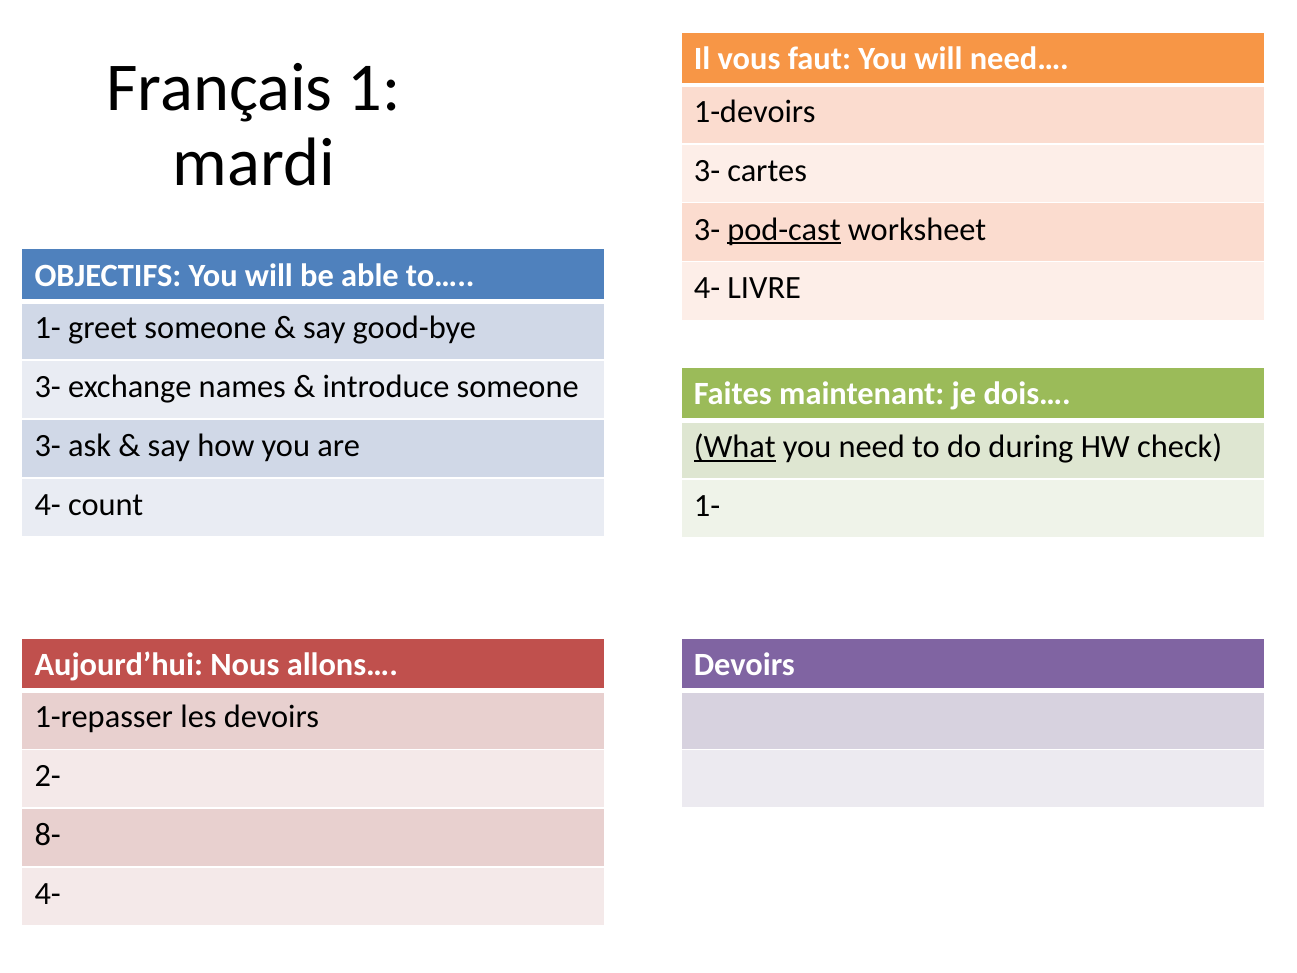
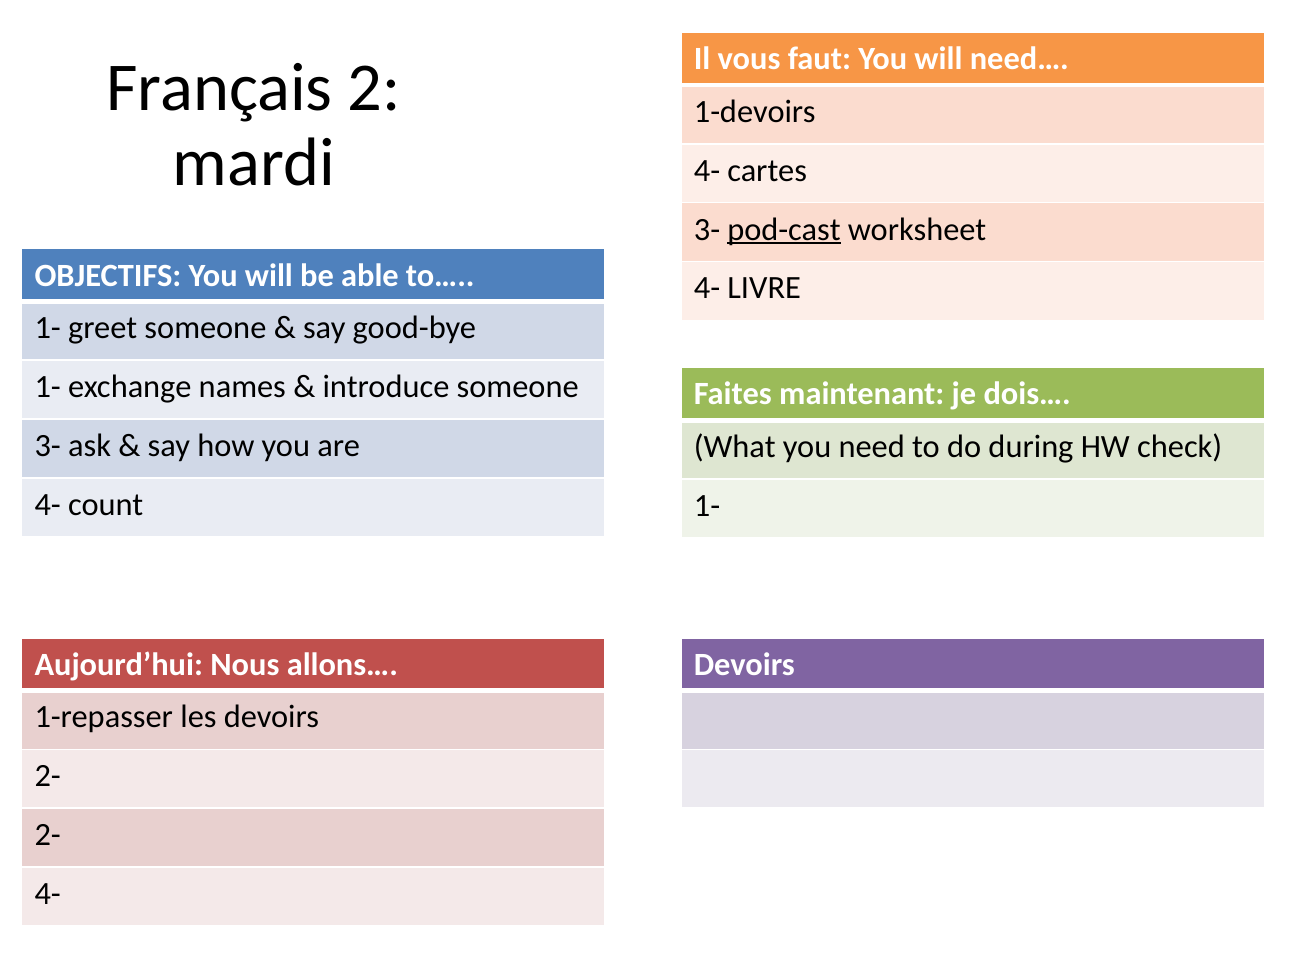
1: 1 -> 2
3- at (707, 171): 3- -> 4-
3- at (48, 387): 3- -> 1-
What underline: present -> none
8- at (48, 835): 8- -> 2-
